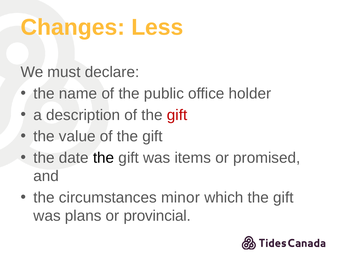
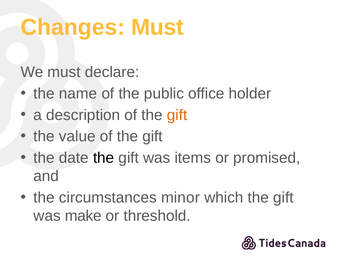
Changes Less: Less -> Must
gift at (177, 115) colour: red -> orange
plans: plans -> make
provincial: provincial -> threshold
